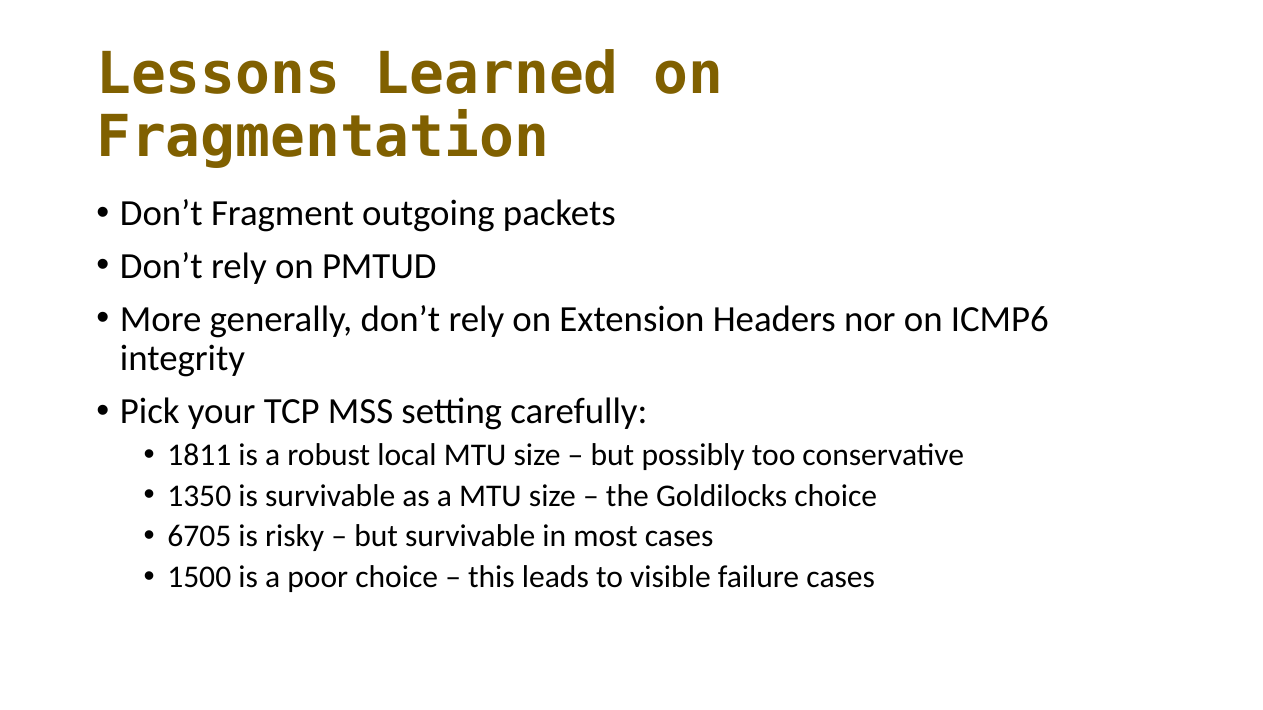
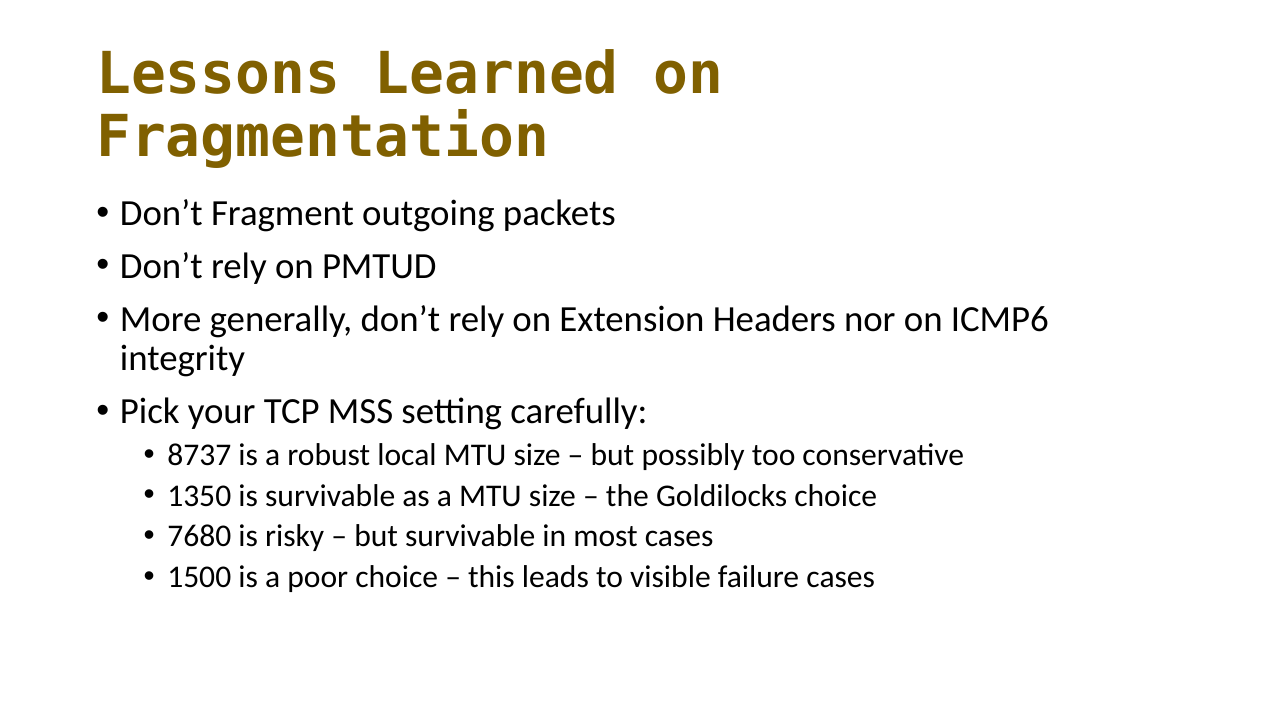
1811: 1811 -> 8737
6705: 6705 -> 7680
